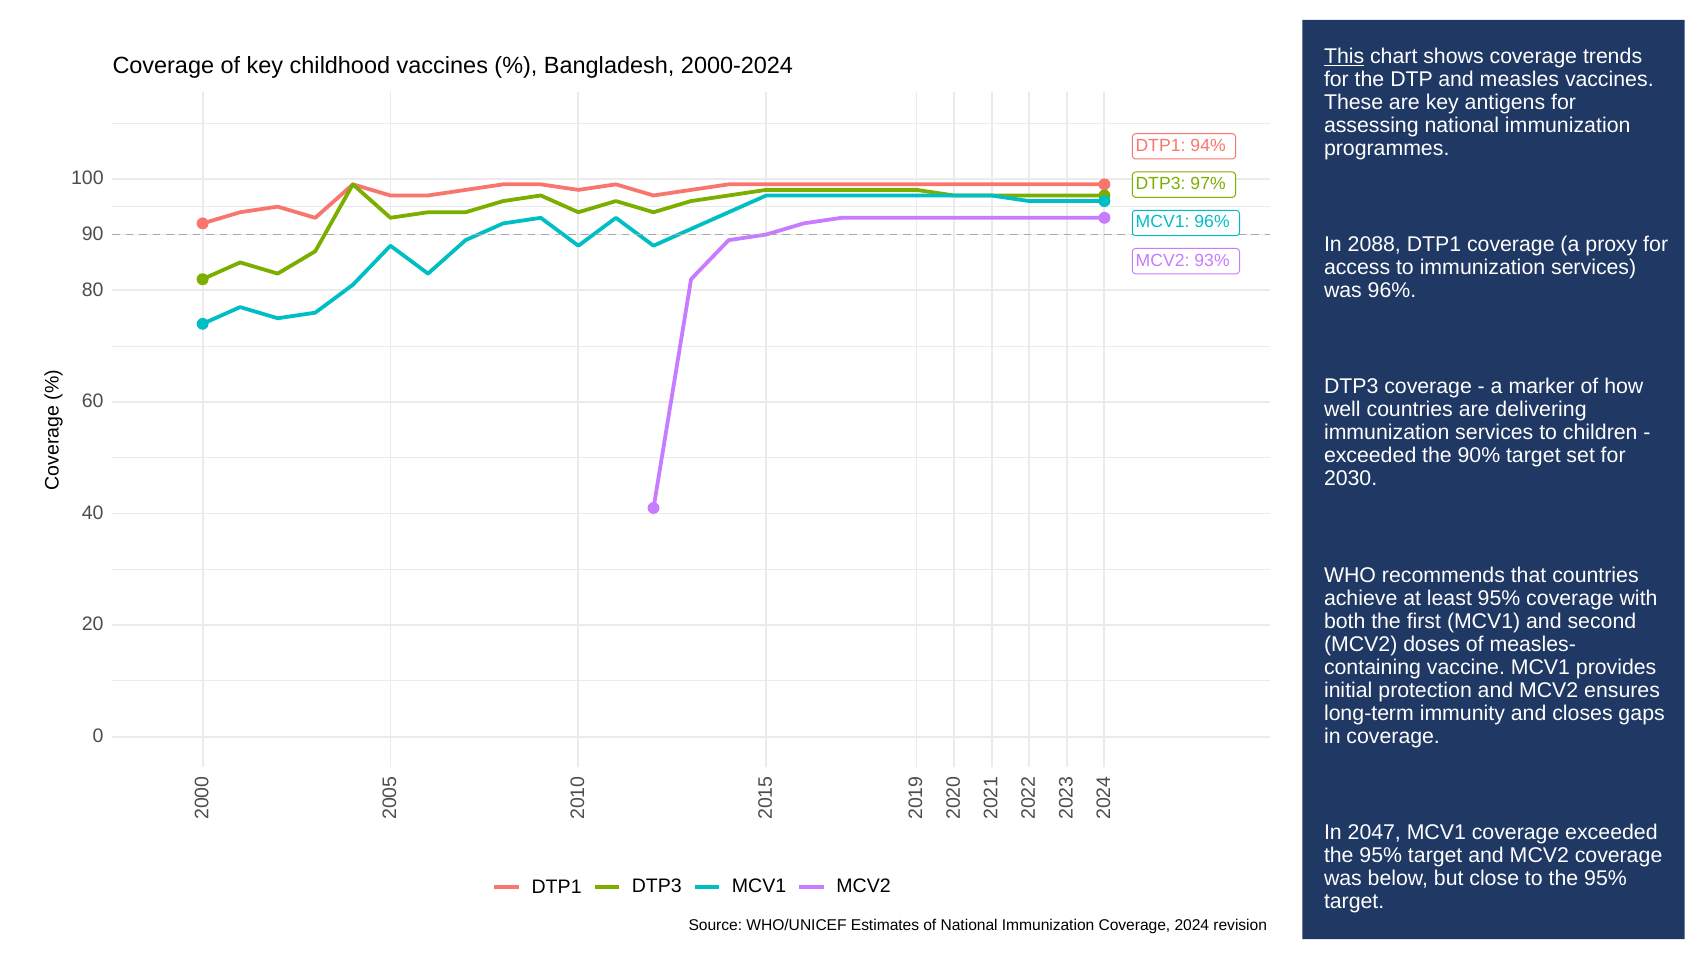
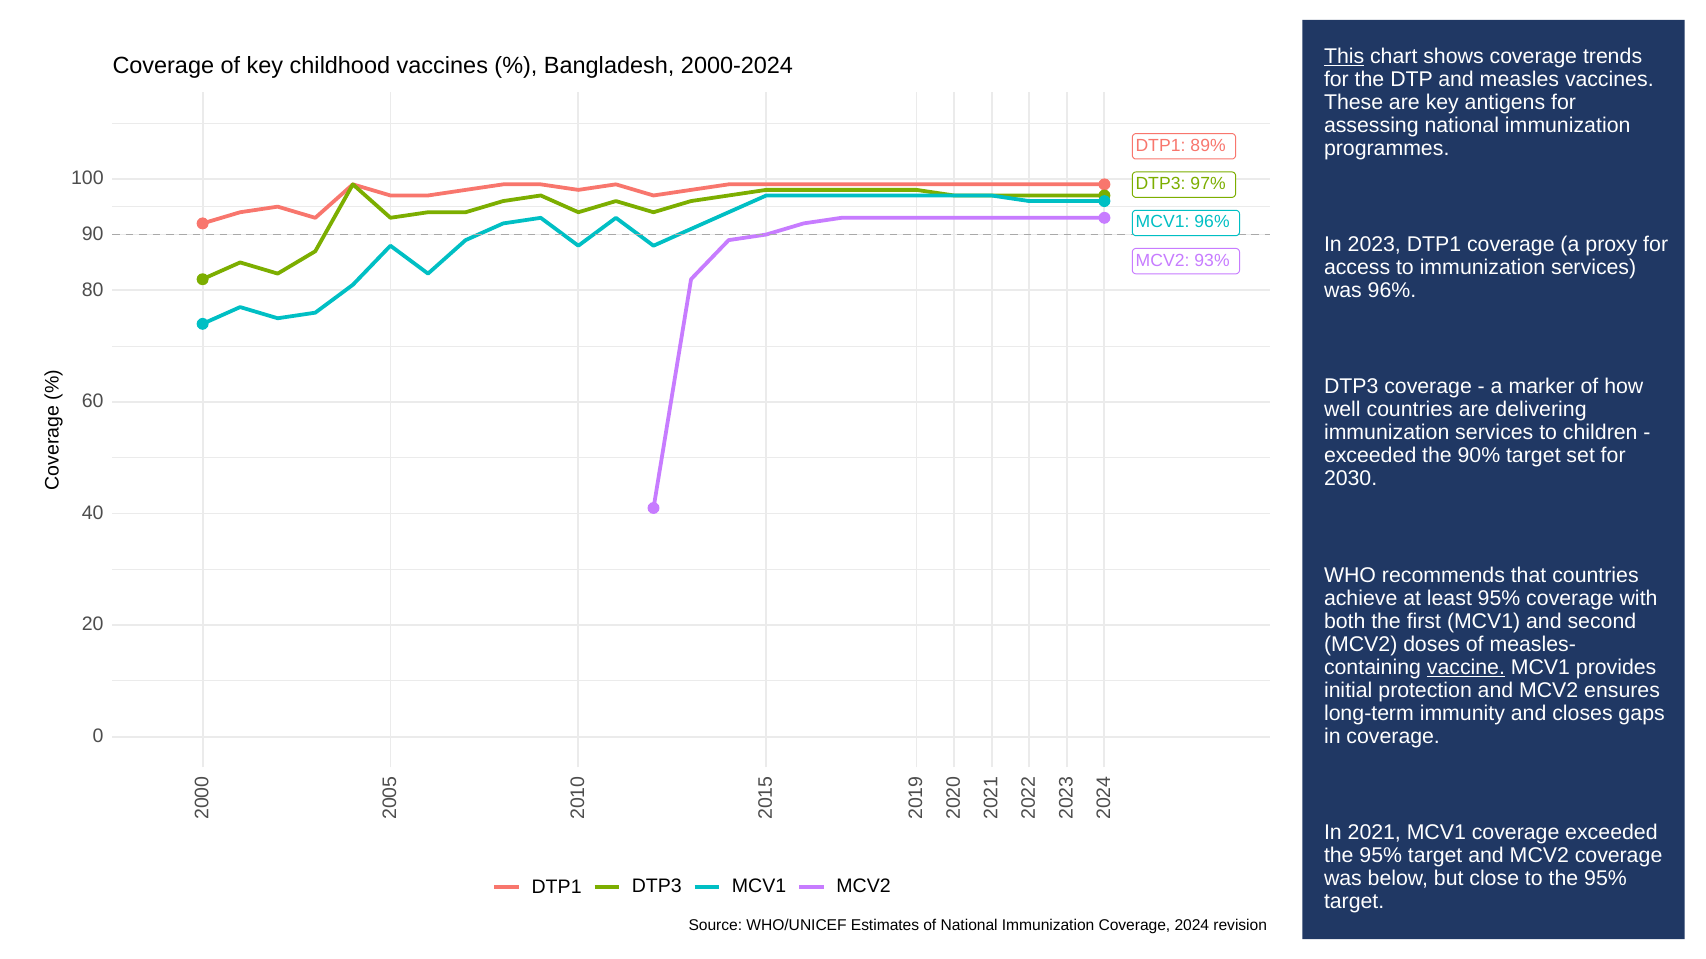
94%: 94% -> 89%
In 2088: 2088 -> 2023
vaccine underline: none -> present
2047: 2047 -> 2021
